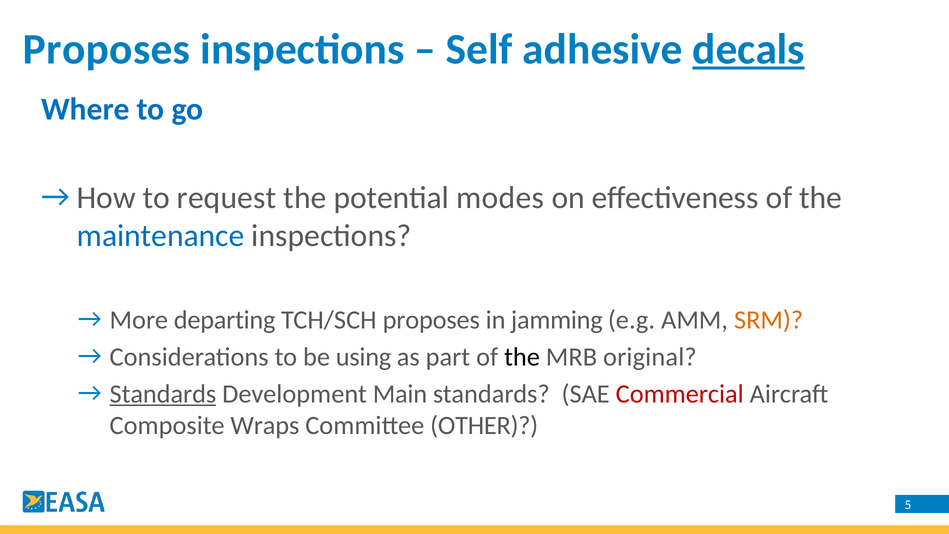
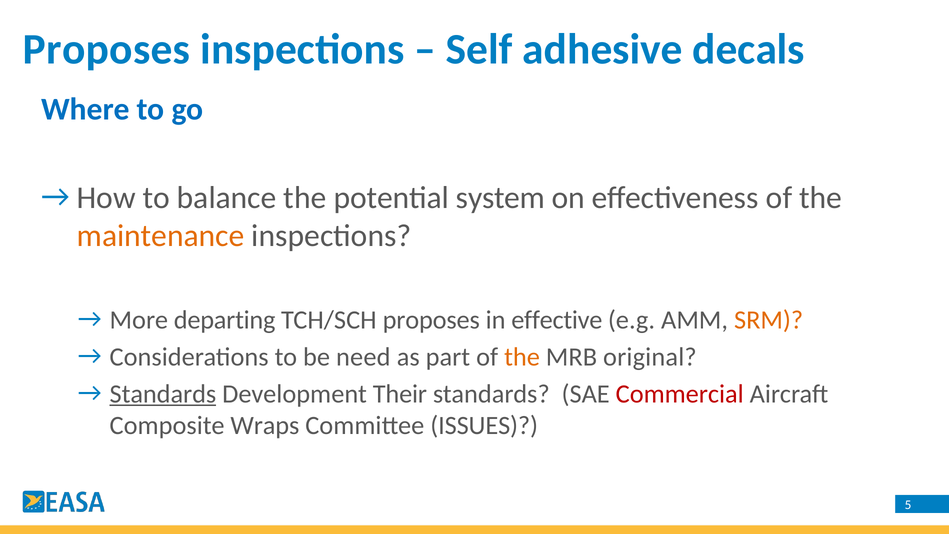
decals underline: present -> none
request: request -> balance
modes: modes -> system
maintenance colour: blue -> orange
jamming: jamming -> effective
using: using -> need
the at (522, 357) colour: black -> orange
Main: Main -> Their
OTHER: OTHER -> ISSUES
